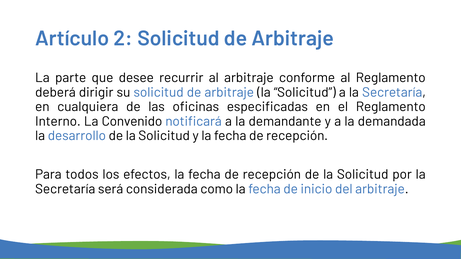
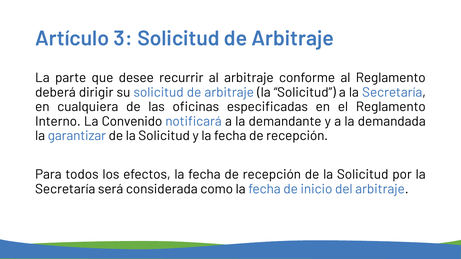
2: 2 -> 3
desarrollo: desarrollo -> garantizar
